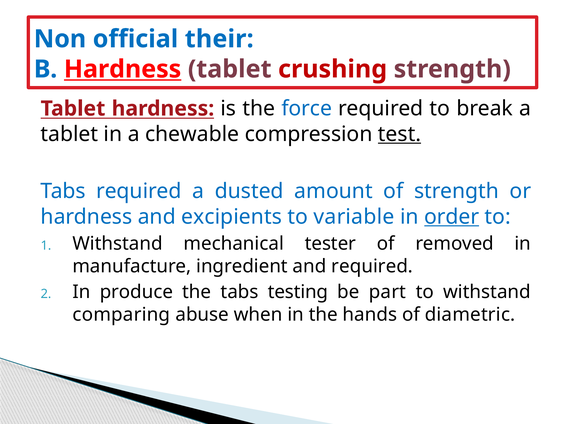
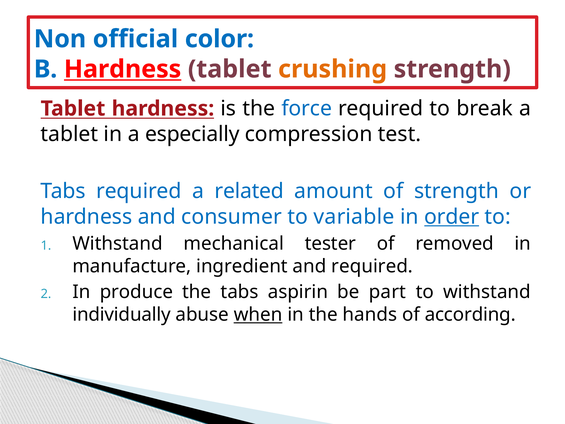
their: their -> color
crushing colour: red -> orange
chewable: chewable -> especially
test underline: present -> none
dusted: dusted -> related
excipients: excipients -> consumer
testing: testing -> aspirin
comparing: comparing -> individually
when underline: none -> present
diametric: diametric -> according
